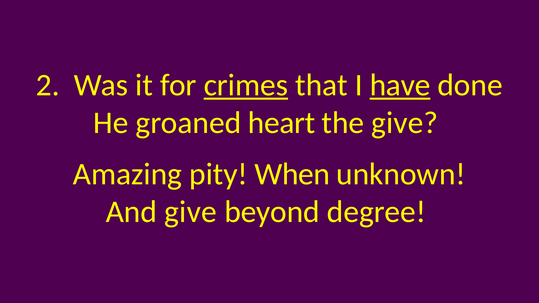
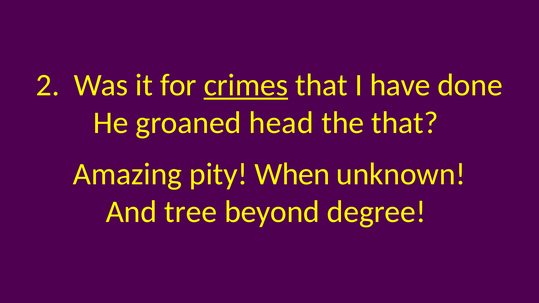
have underline: present -> none
heart: heart -> head
the give: give -> that
And give: give -> tree
